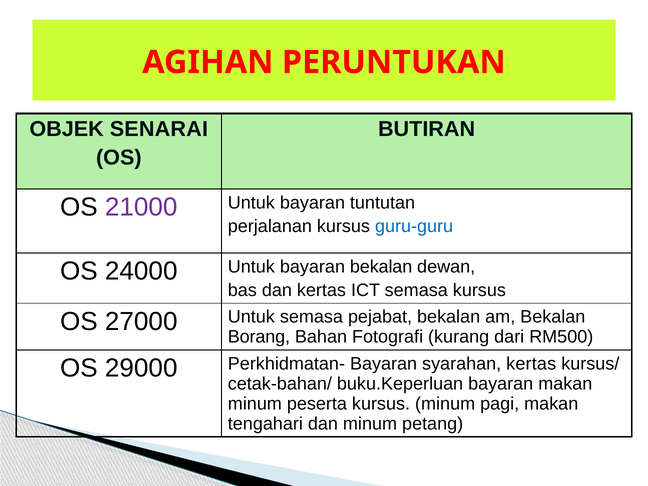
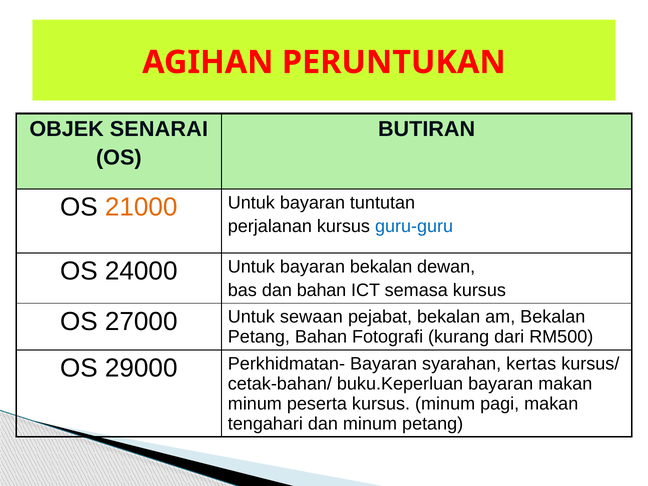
21000 colour: purple -> orange
dan kertas: kertas -> bahan
Untuk semasa: semasa -> sewaan
Borang at (259, 337): Borang -> Petang
